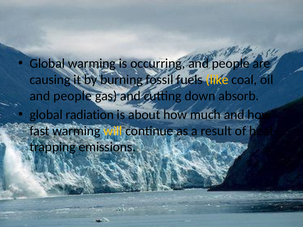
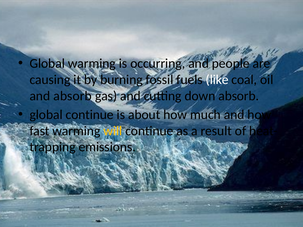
like colour: yellow -> white
people at (73, 96): people -> absorb
global radiation: radiation -> continue
